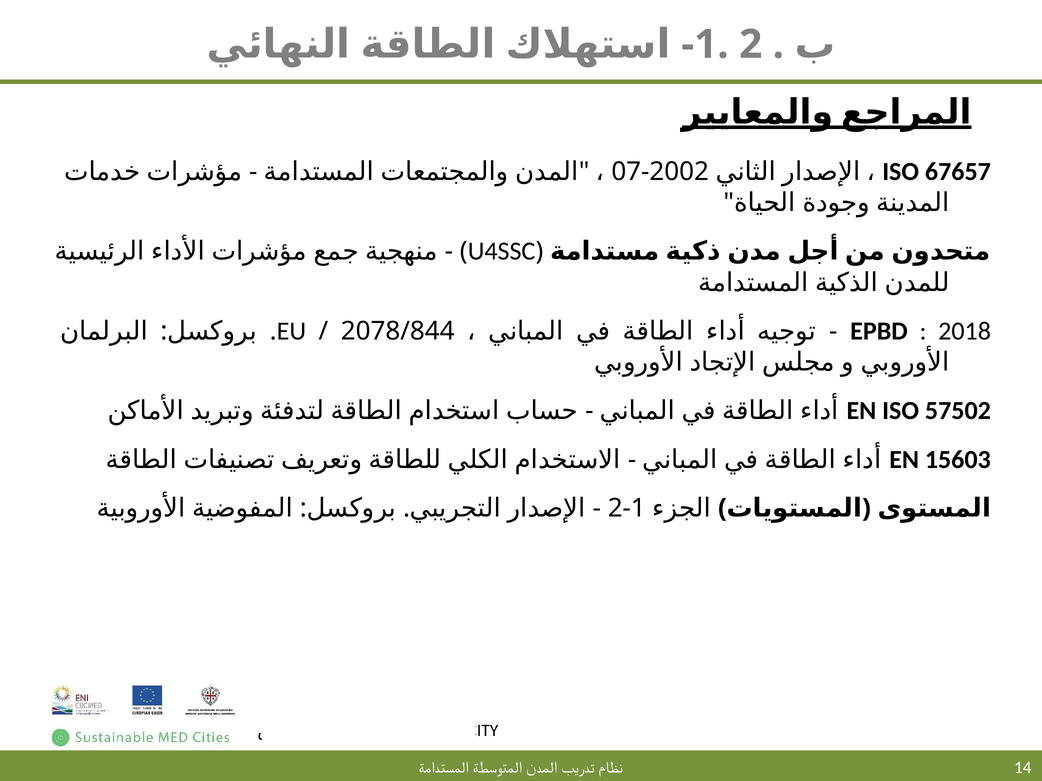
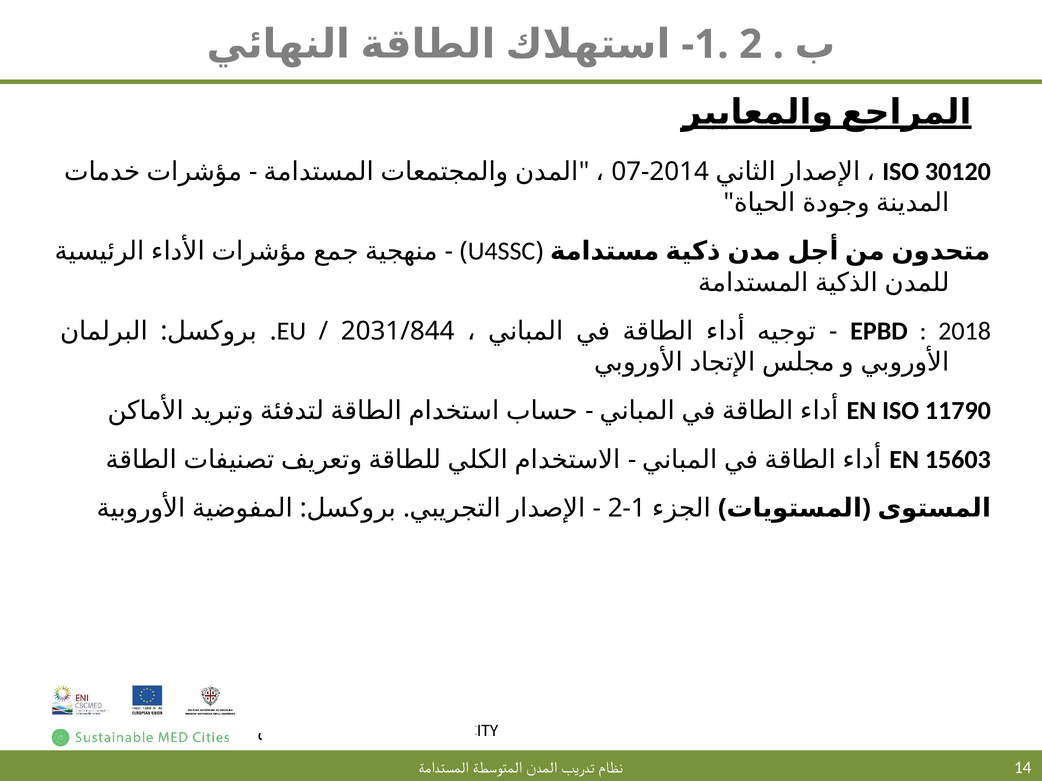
67657: 67657 -> 30120
2002: 2002 -> 2014
2078/844: 2078/844 -> 2031/844
57502: 57502 -> 11790
